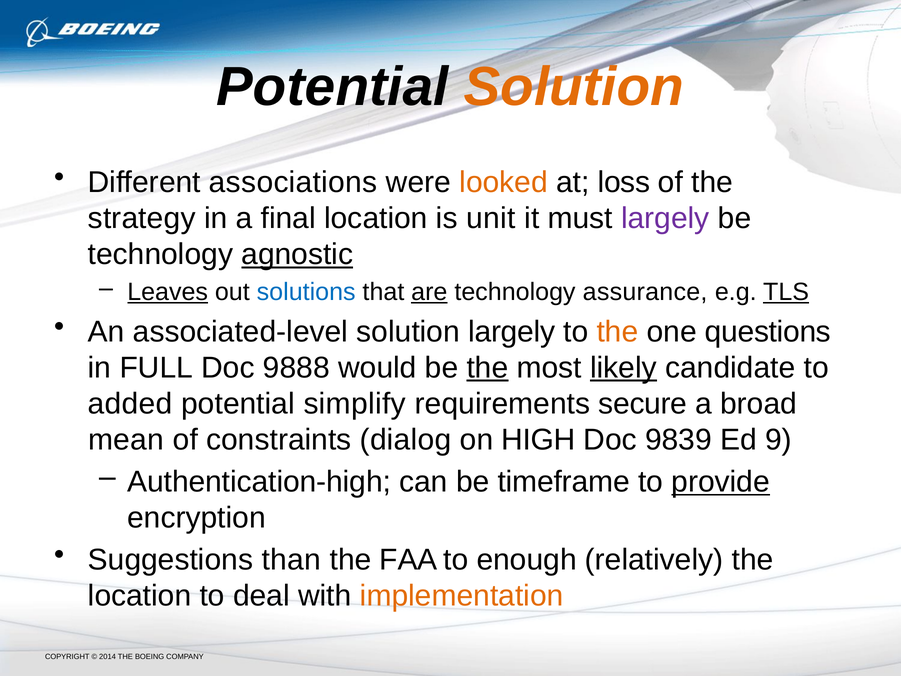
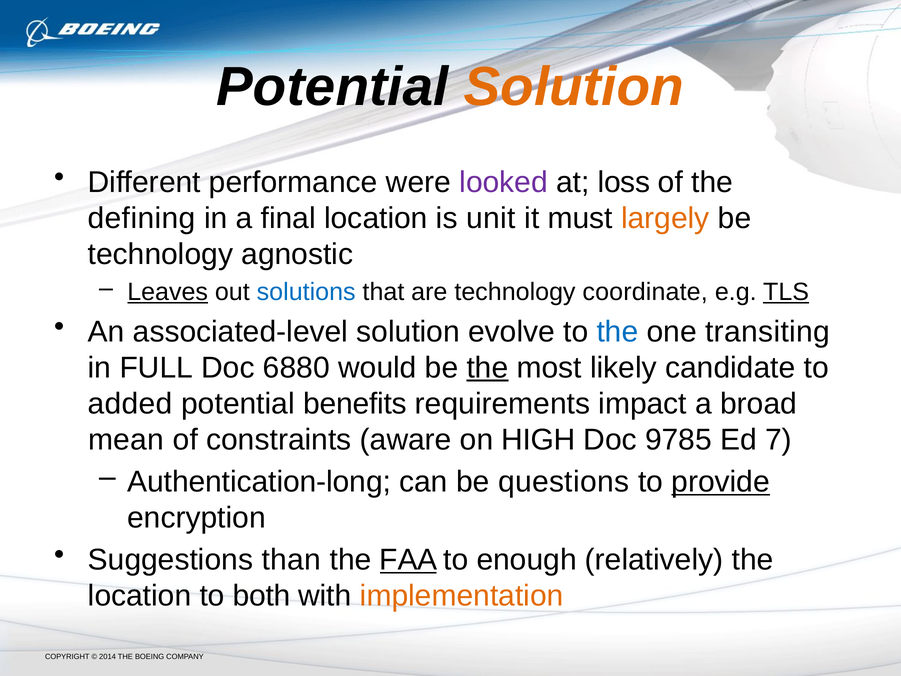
associations: associations -> performance
looked colour: orange -> purple
strategy: strategy -> defining
largely at (665, 218) colour: purple -> orange
agnostic underline: present -> none
are underline: present -> none
assurance: assurance -> coordinate
solution largely: largely -> evolve
the at (617, 331) colour: orange -> blue
questions: questions -> transiting
9888: 9888 -> 6880
likely underline: present -> none
simplify: simplify -> benefits
secure: secure -> impact
dialog: dialog -> aware
9839: 9839 -> 9785
9: 9 -> 7
Authentication-high: Authentication-high -> Authentication-long
timeframe: timeframe -> questions
FAA underline: none -> present
deal: deal -> both
